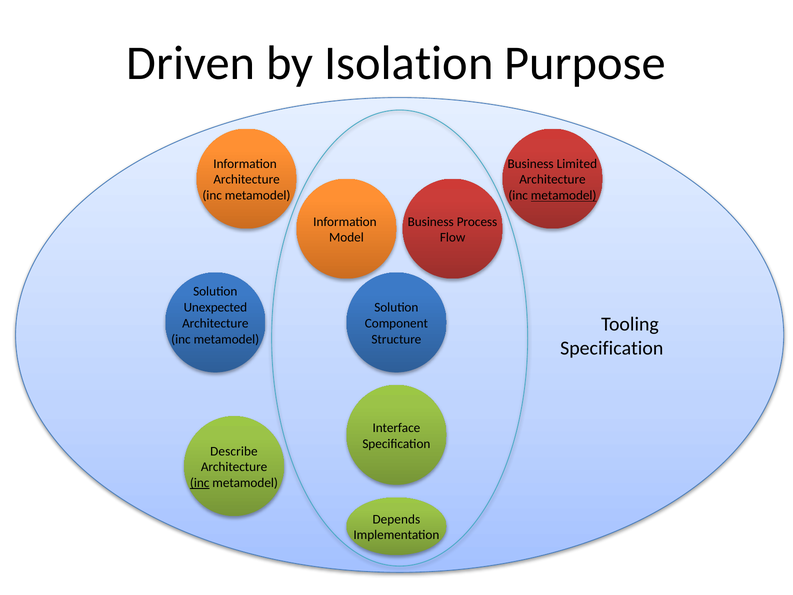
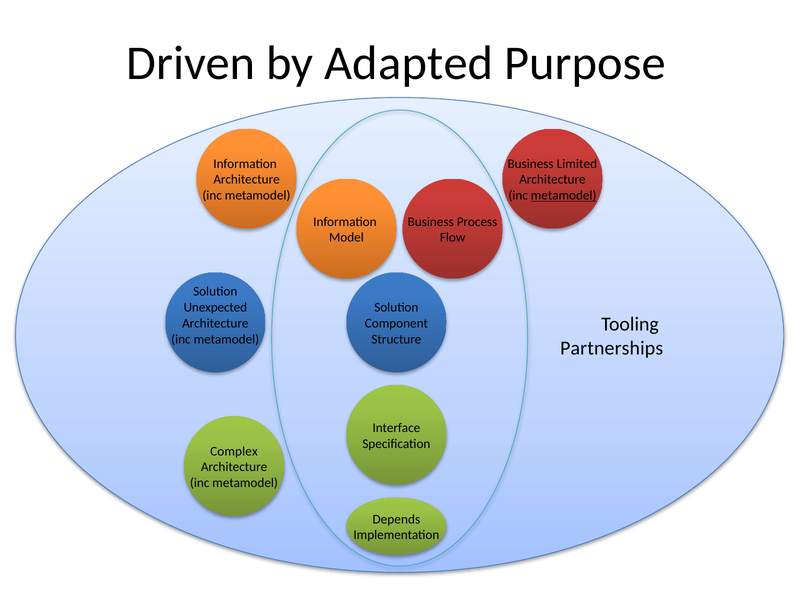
Isolation: Isolation -> Adapted
Specification at (612, 348): Specification -> Partnerships
Describe: Describe -> Complex
inc at (200, 483) underline: present -> none
